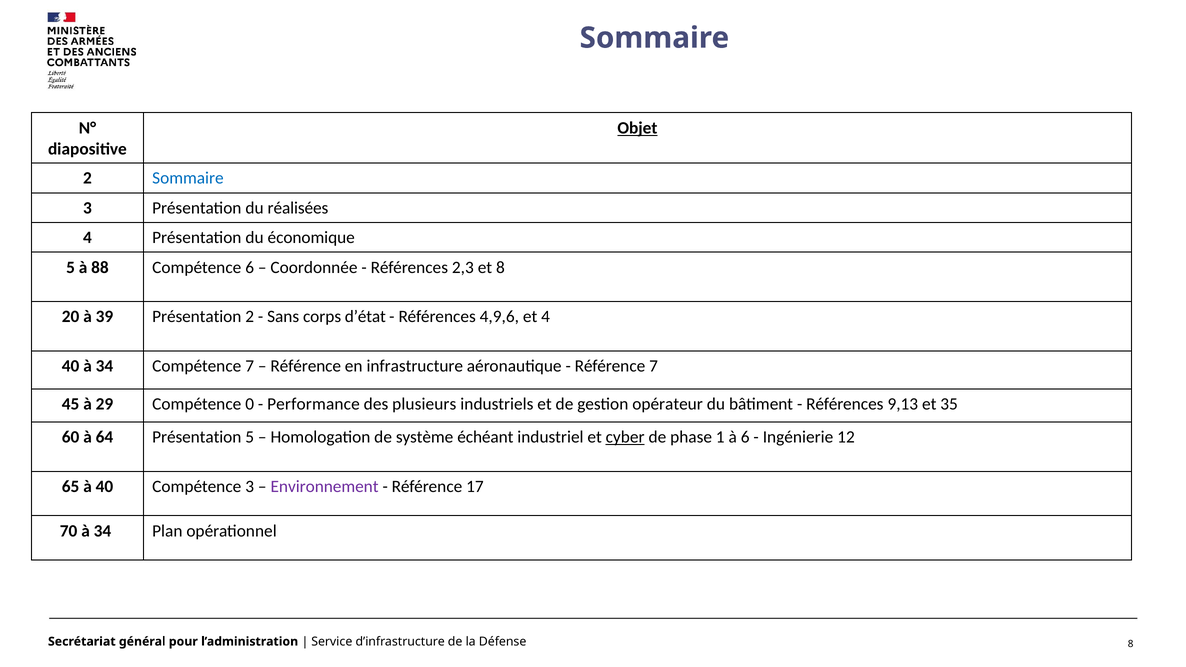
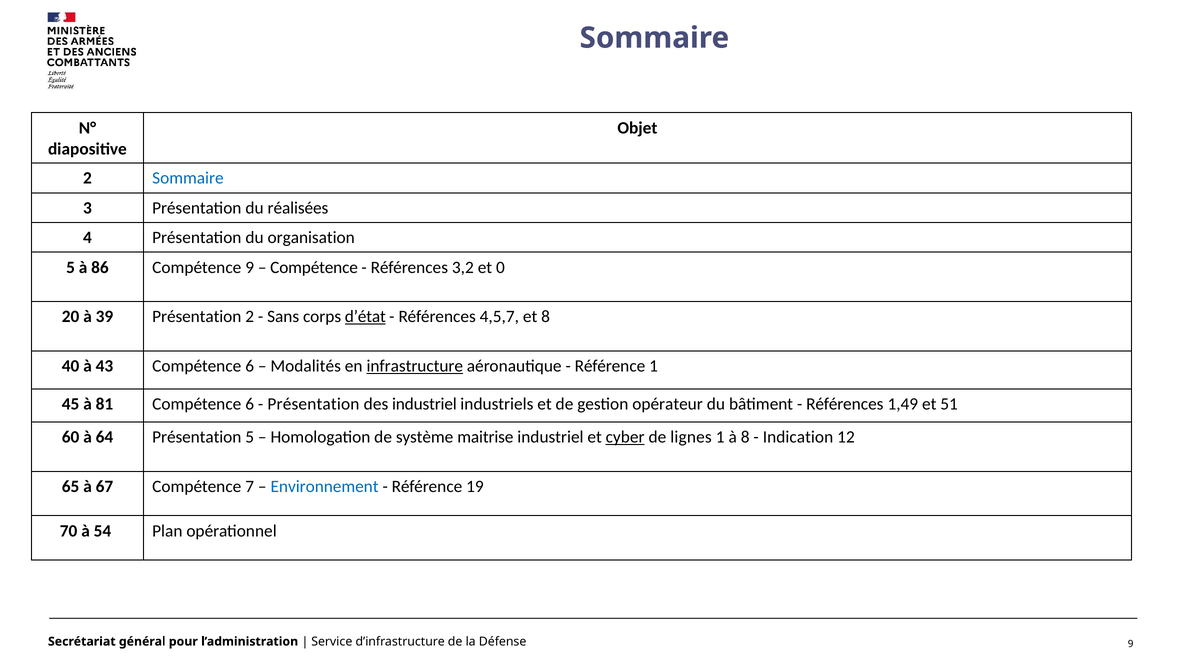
Objet underline: present -> none
économique: économique -> organisation
88: 88 -> 86
Compétence 6: 6 -> 9
Coordonnée at (314, 267): Coordonnée -> Compétence
2,3: 2,3 -> 3,2
et 8: 8 -> 0
d’état underline: none -> present
4,9,6: 4,9,6 -> 4,5,7
et 4: 4 -> 8
40 à 34: 34 -> 43
7 at (250, 366): 7 -> 6
Référence at (306, 366): Référence -> Modalités
infrastructure underline: none -> present
Référence 7: 7 -> 1
29: 29 -> 81
0 at (250, 404): 0 -> 6
Performance at (313, 404): Performance -> Présentation
des plusieurs: plusieurs -> industriel
9,13: 9,13 -> 1,49
35: 35 -> 51
échéant: échéant -> maitrise
phase: phase -> lignes
à 6: 6 -> 8
Ingénierie: Ingénierie -> Indication
à 40: 40 -> 67
Compétence 3: 3 -> 7
Environnement colour: purple -> blue
17: 17 -> 19
70 à 34: 34 -> 54
8 at (1131, 644): 8 -> 9
